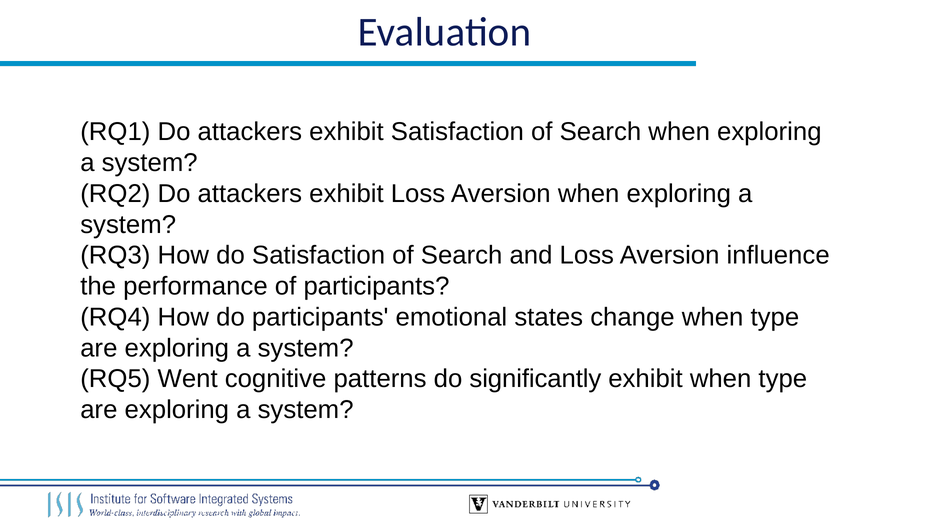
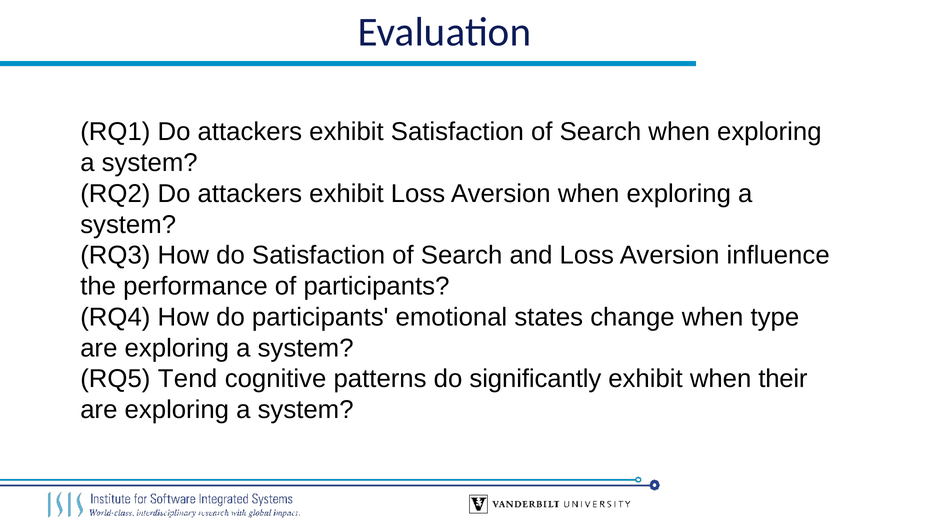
Went: Went -> Tend
exhibit when type: type -> their
